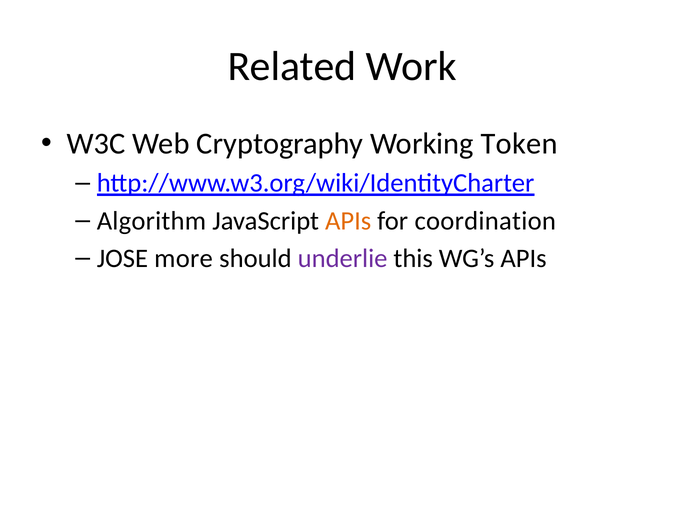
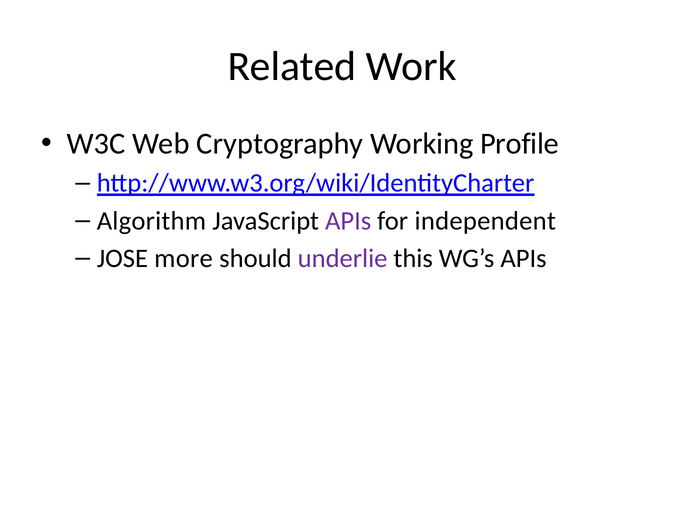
Token: Token -> Profile
APIs at (348, 221) colour: orange -> purple
coordination: coordination -> independent
